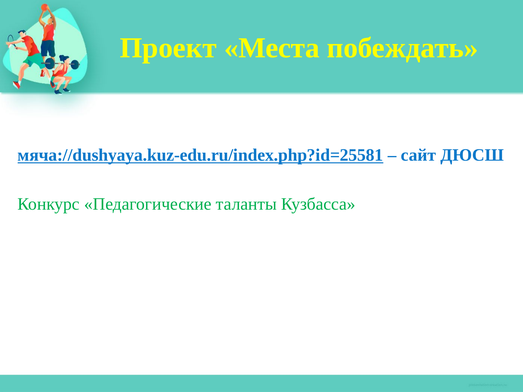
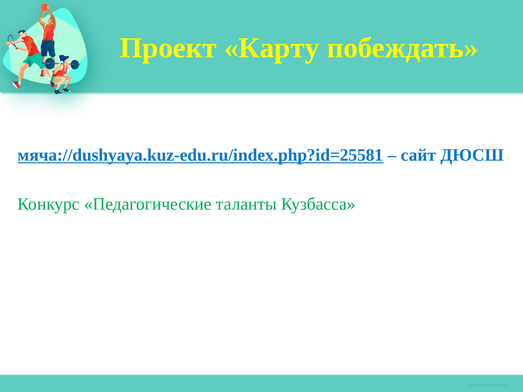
Места: Места -> Карту
